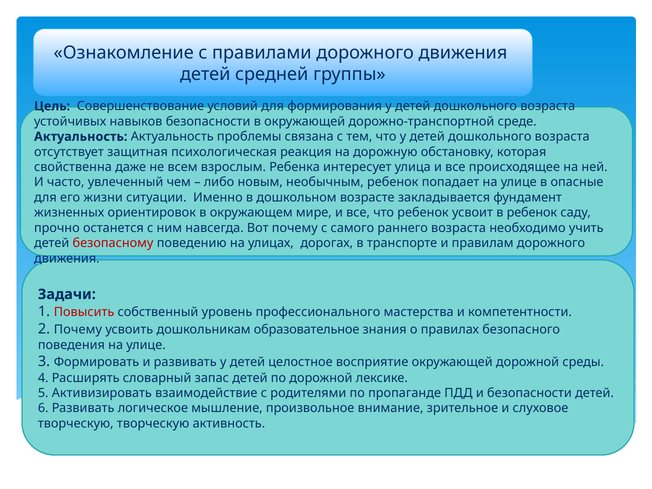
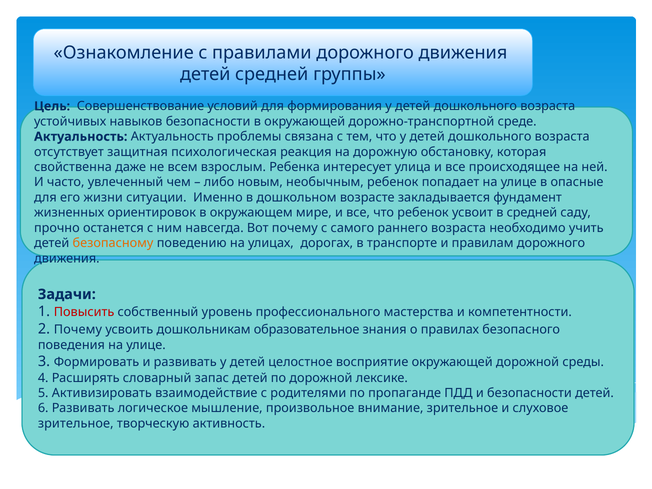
в ребенок: ребенок -> средней
безопасному colour: red -> orange
творческую at (76, 424): творческую -> зрительное
